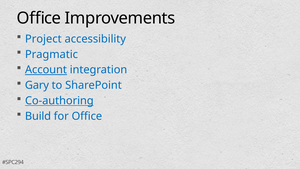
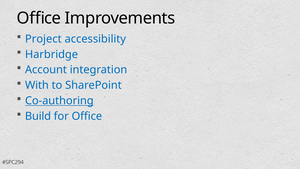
Pragmatic: Pragmatic -> Harbridge
Account underline: present -> none
Gary: Gary -> With
